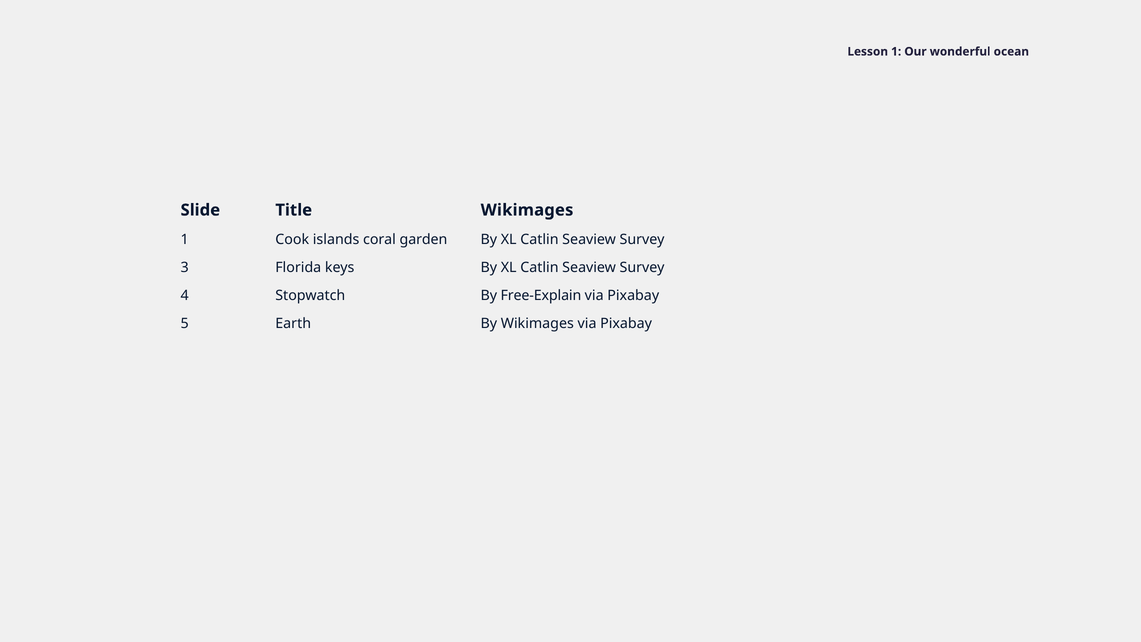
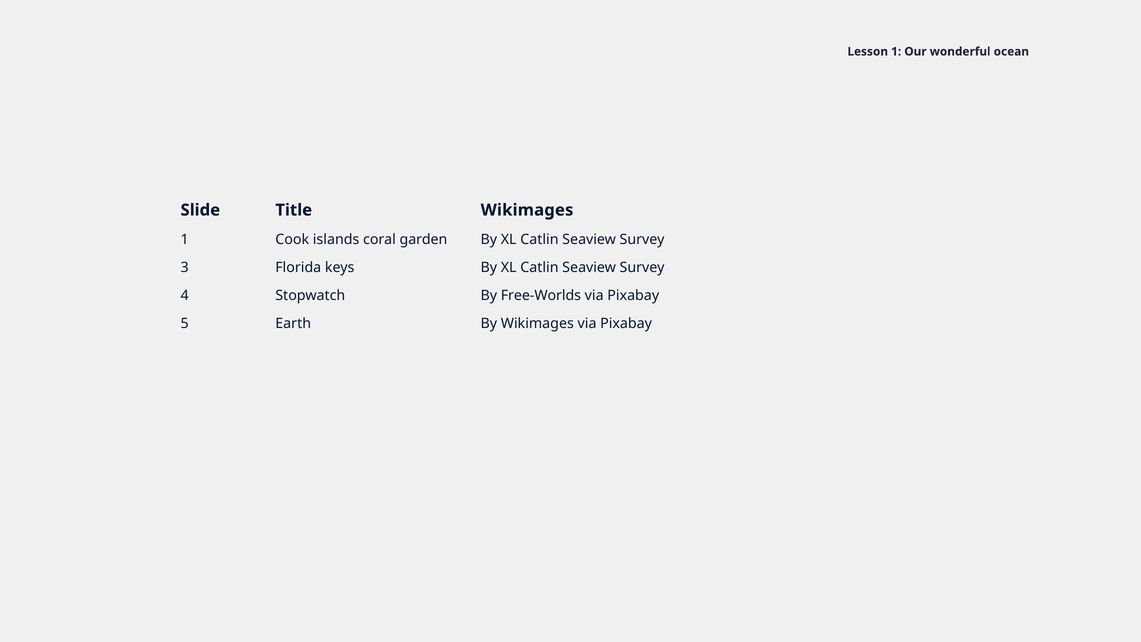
Free-Explain: Free-Explain -> Free-Worlds
